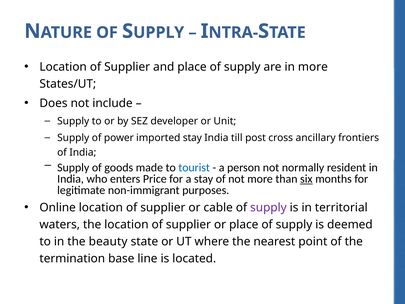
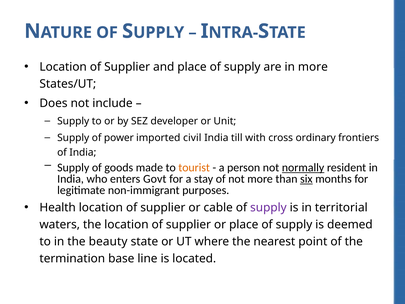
imported stay: stay -> civil
post: post -> with
ancillary: ancillary -> ordinary
tourist colour: blue -> orange
normally underline: none -> present
Price: Price -> Govt
Online: Online -> Health
